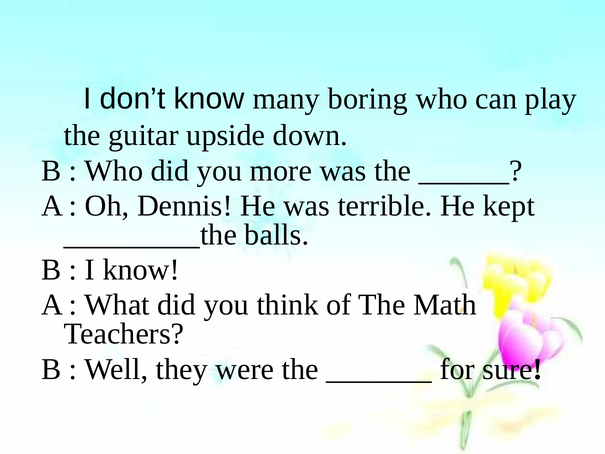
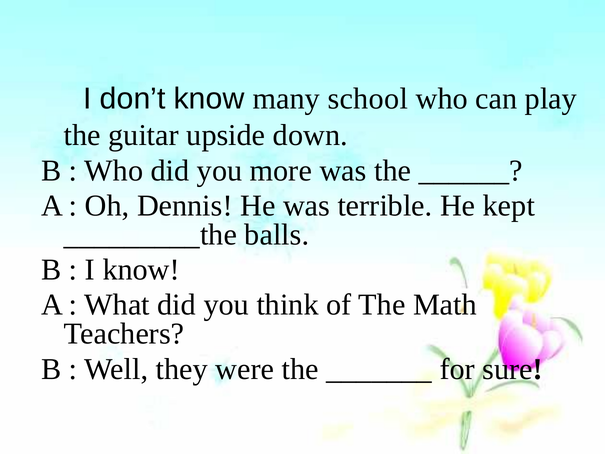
boring: boring -> school
